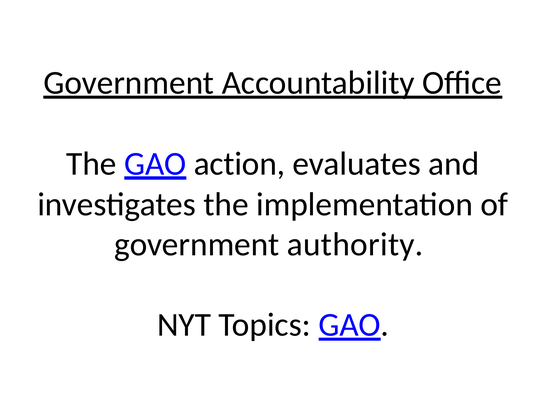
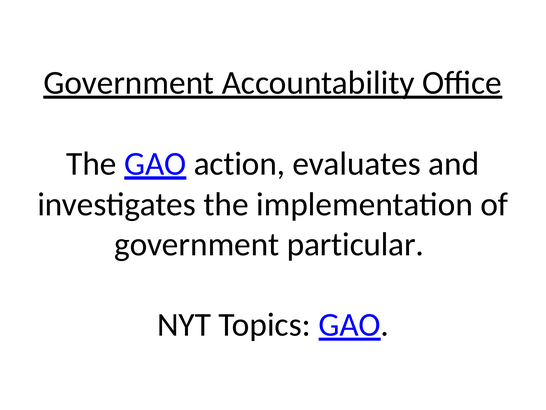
authority: authority -> particular
